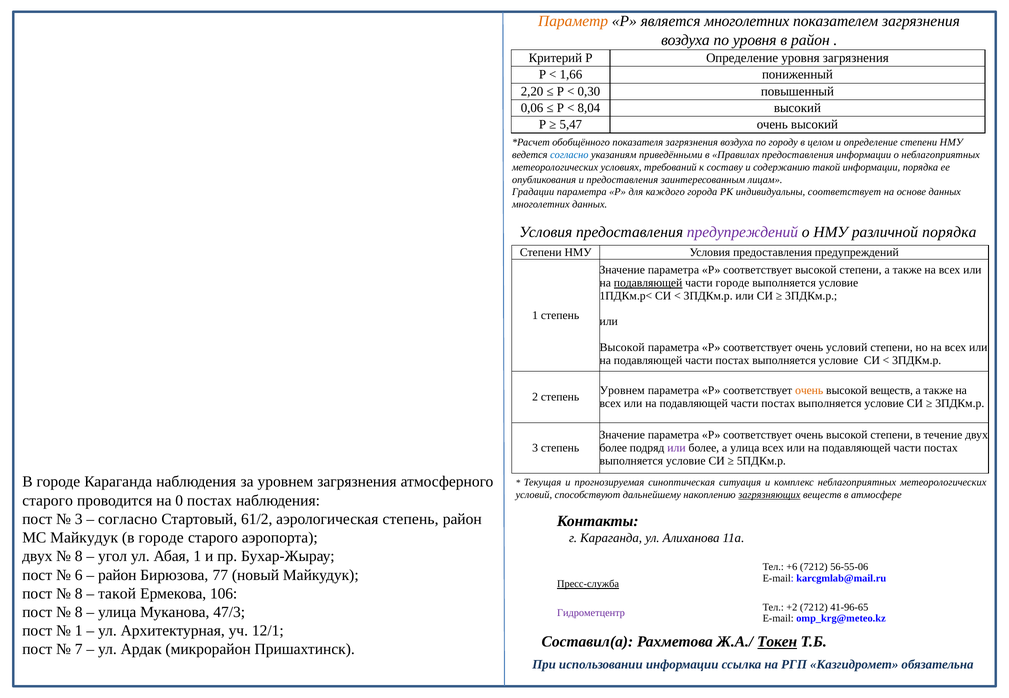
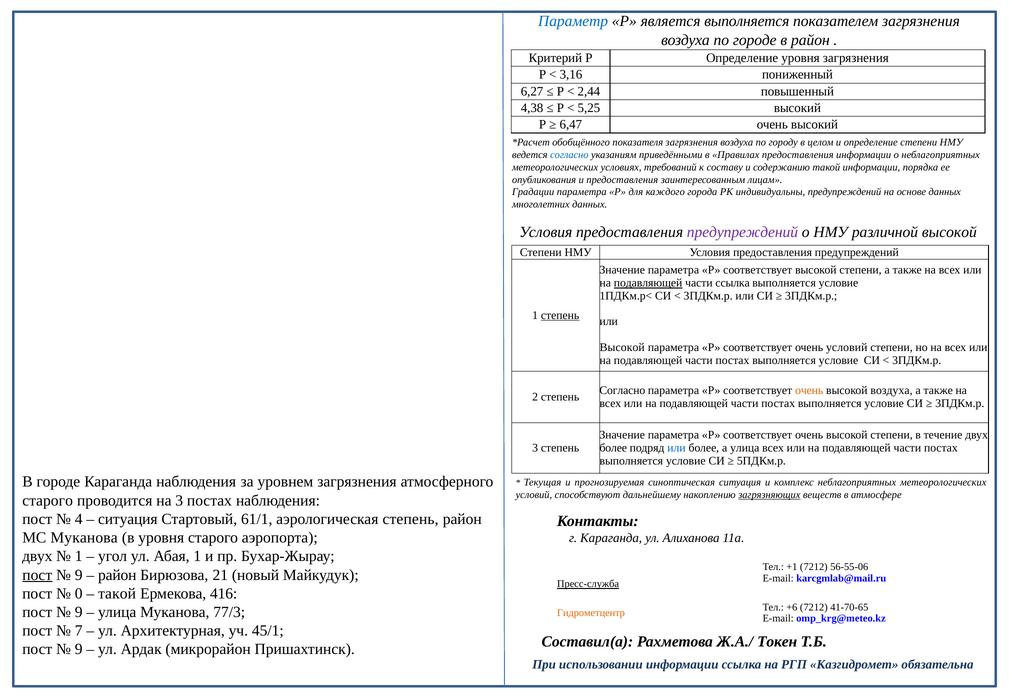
Параметр colour: orange -> blue
является многолетних: многолетних -> выполняется
по уровня: уровня -> городе
1,66: 1,66 -> 3,16
2,20: 2,20 -> 6,27
0,30: 0,30 -> 2,44
0,06: 0,06 -> 4,38
8,04: 8,04 -> 5,25
5,47: 5,47 -> 6,47
индивидуальны соответствует: соответствует -> предупреждений
различной порядка: порядка -> высокой
части городе: городе -> ссылка
степень at (560, 315) underline: none -> present
Уровнем at (622, 391): Уровнем -> Согласно
высокой веществ: веществ -> воздуха
или at (676, 448) colour: purple -> blue
на 0: 0 -> 3
3 at (79, 519): 3 -> 4
согласно at (128, 519): согласно -> ситуация
61/2: 61/2 -> 61/1
МС Майкудук: Майкудук -> Муканова
городе at (161, 538): городе -> уровня
8 at (79, 557): 8 -> 1
+6: +6 -> +1
пост at (37, 575) underline: none -> present
6 at (79, 575): 6 -> 9
77: 77 -> 21
8 at (79, 594): 8 -> 0
106: 106 -> 416
+2: +2 -> +6
41-96-65: 41-96-65 -> 41-70-65
8 at (79, 613): 8 -> 9
47/3: 47/3 -> 77/3
Гидрометцентр colour: purple -> orange
1 at (79, 631): 1 -> 7
12/1: 12/1 -> 45/1
Токен underline: present -> none
7 at (79, 650): 7 -> 9
